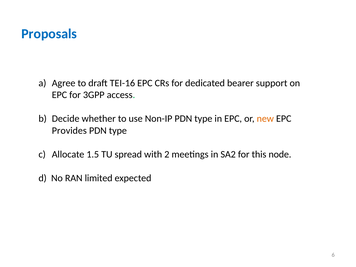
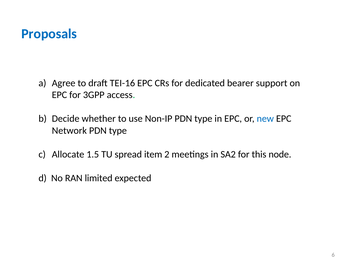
new colour: orange -> blue
Provides: Provides -> Network
with: with -> item
